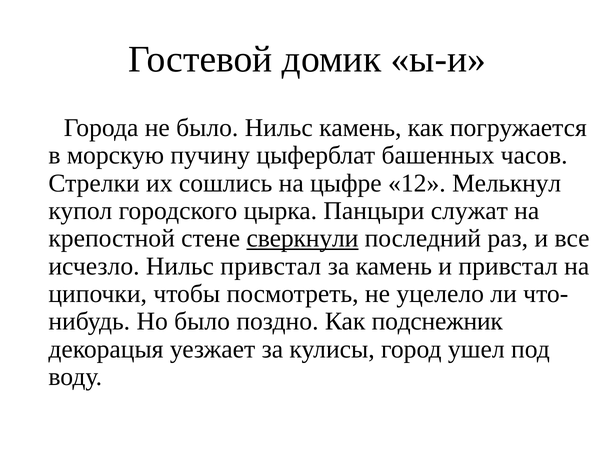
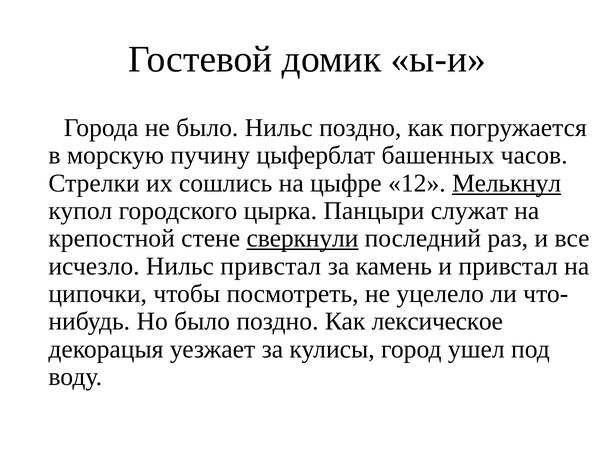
Нильс камень: камень -> поздно
Мелькнул underline: none -> present
подснежник: подснежник -> лексическое
